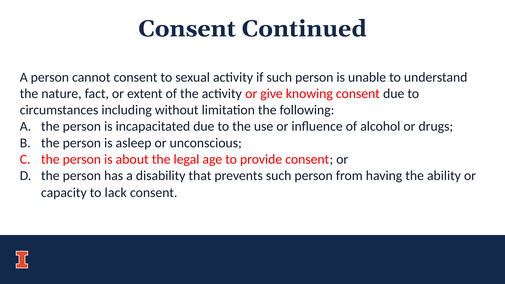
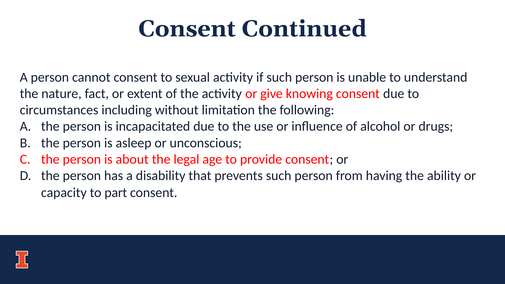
lack: lack -> part
